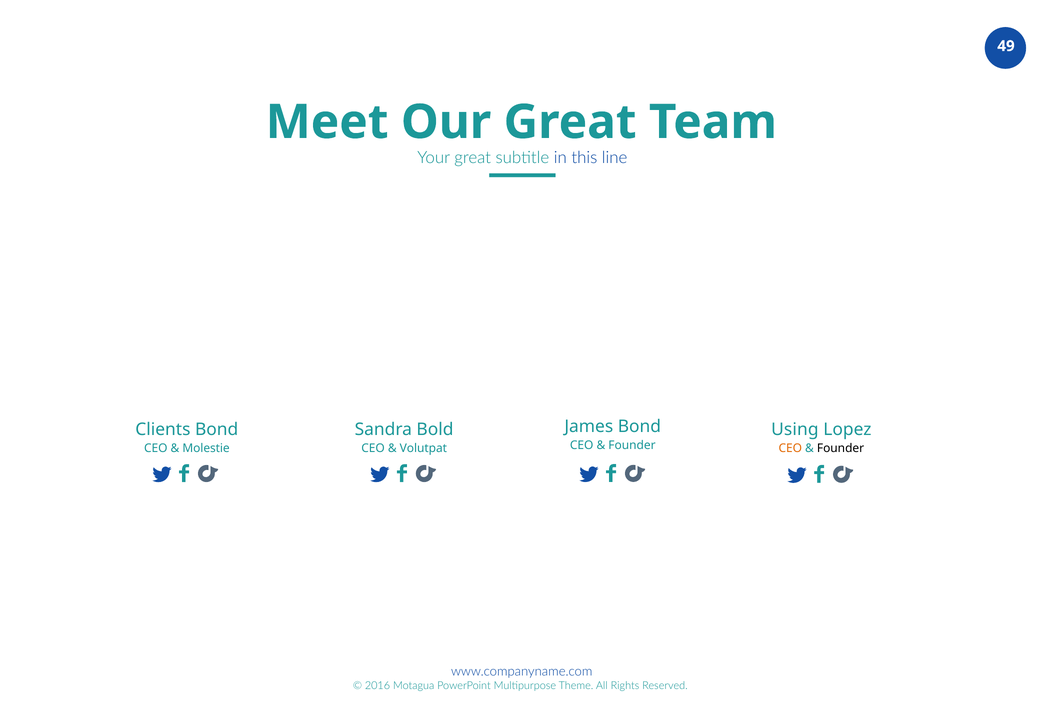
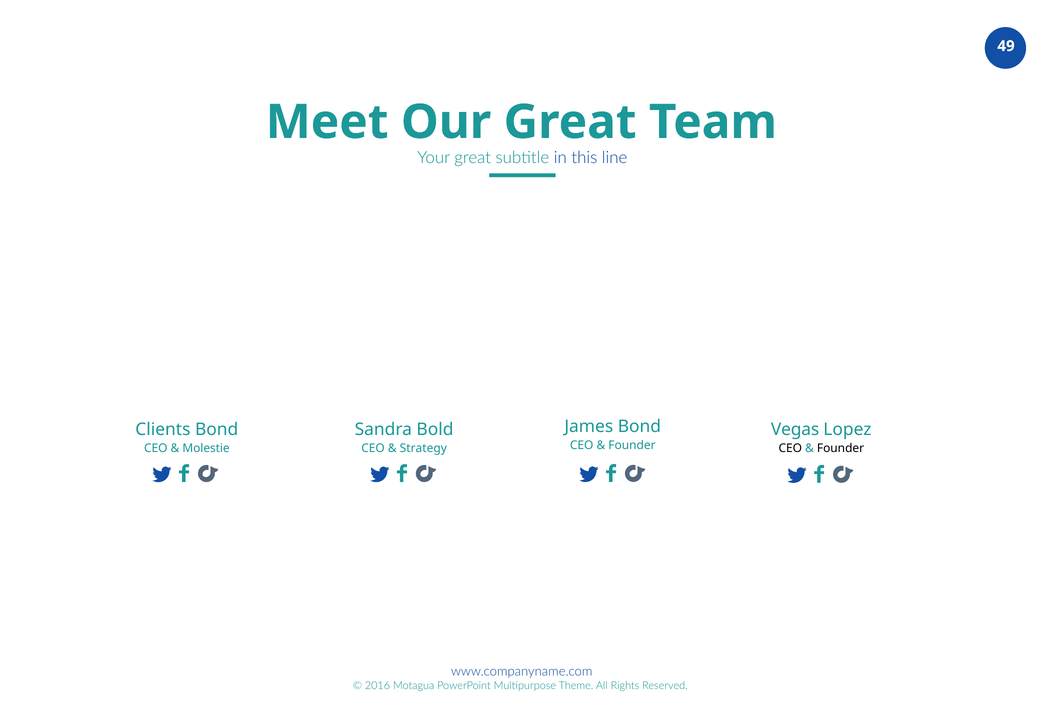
Using: Using -> Vegas
Volutpat: Volutpat -> Strategy
CEO at (790, 448) colour: orange -> black
